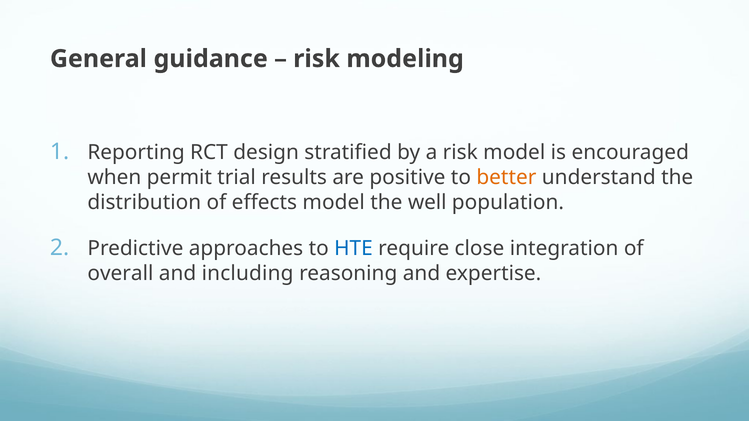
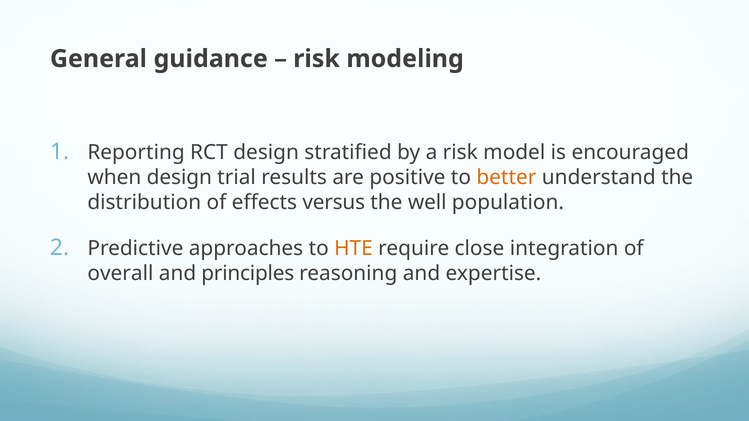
when permit: permit -> design
effects model: model -> versus
HTE colour: blue -> orange
including: including -> principles
